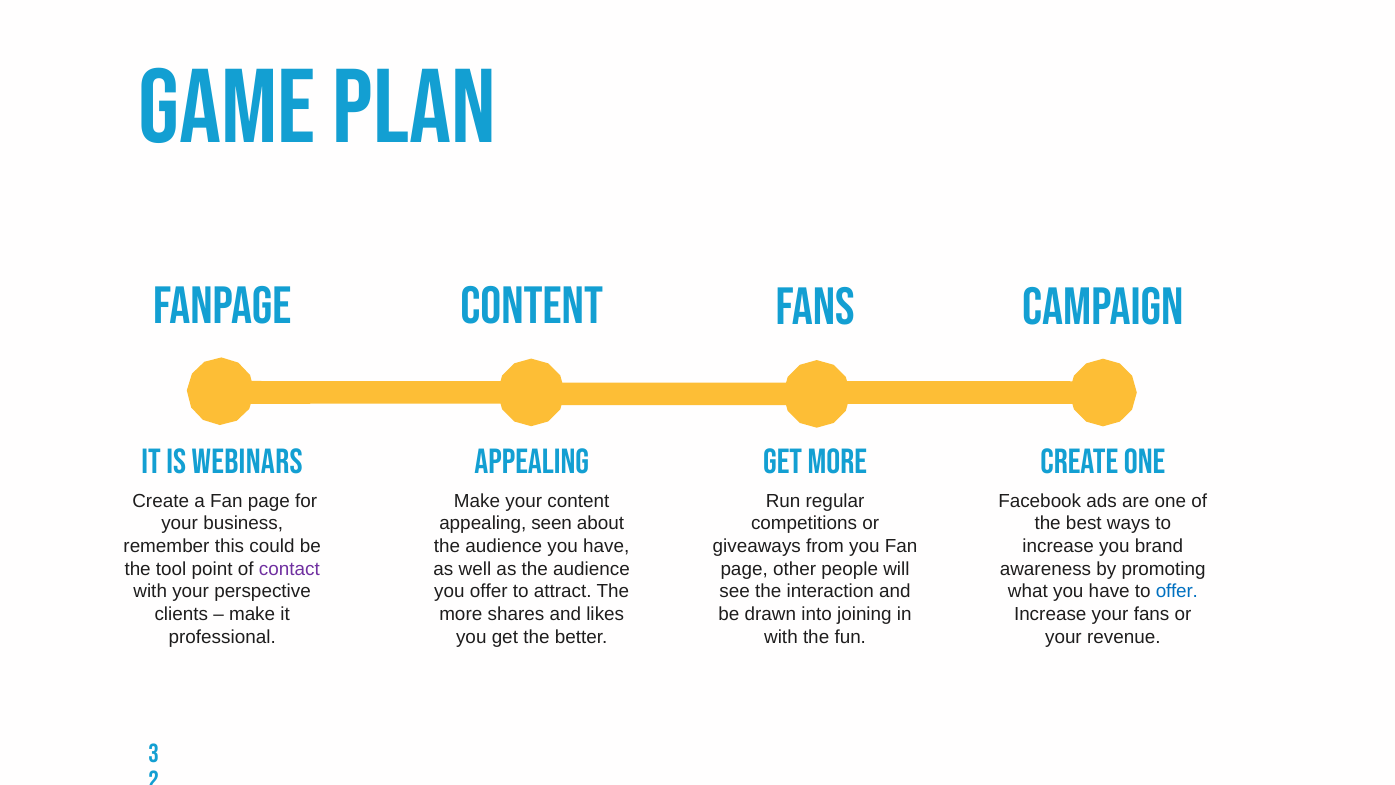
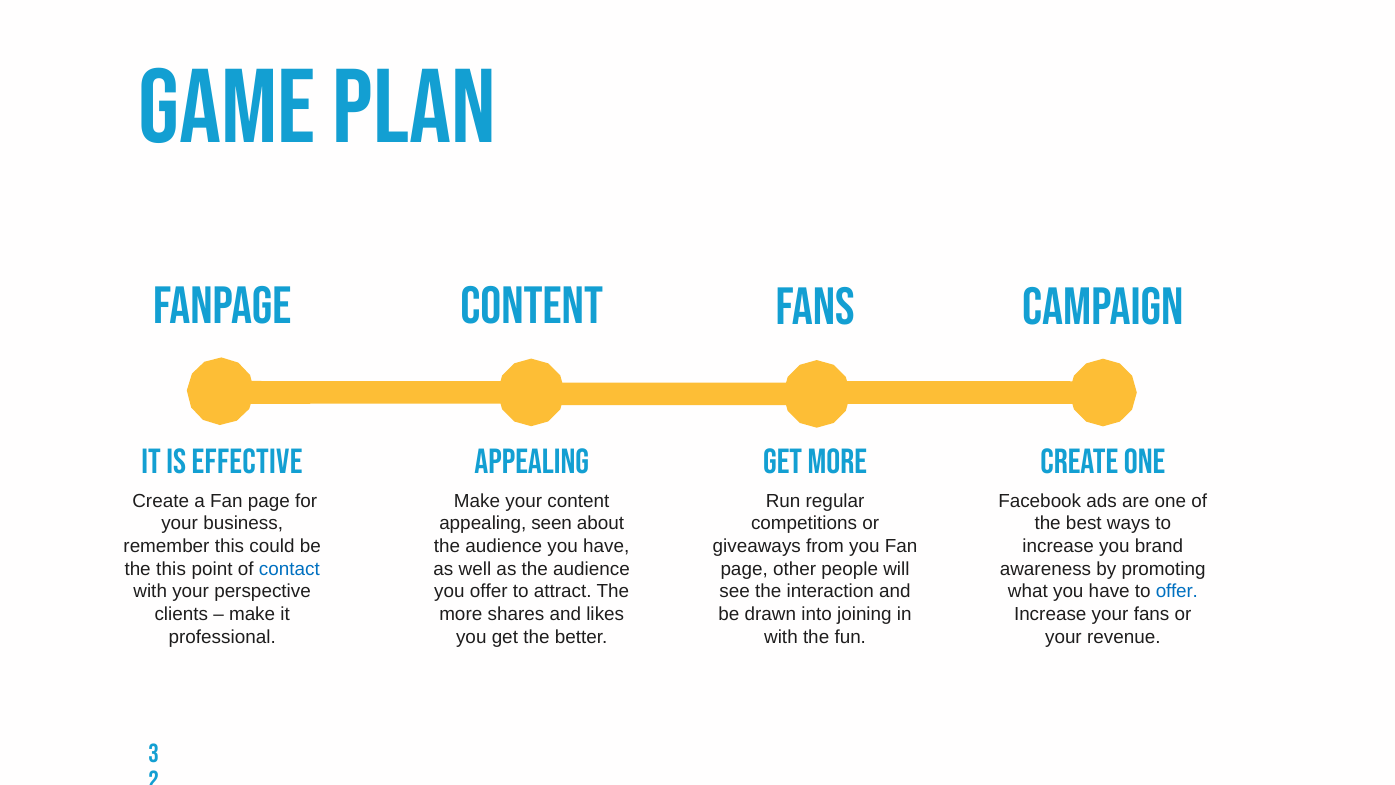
webinars: webinars -> effective
the tool: tool -> this
contact colour: purple -> blue
